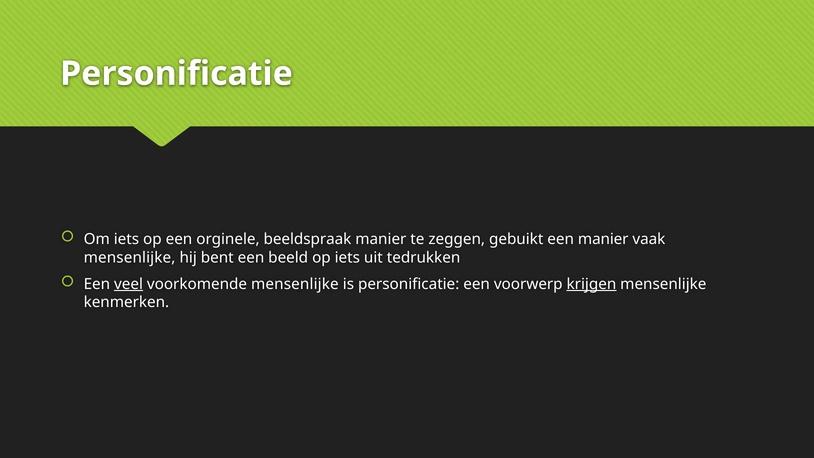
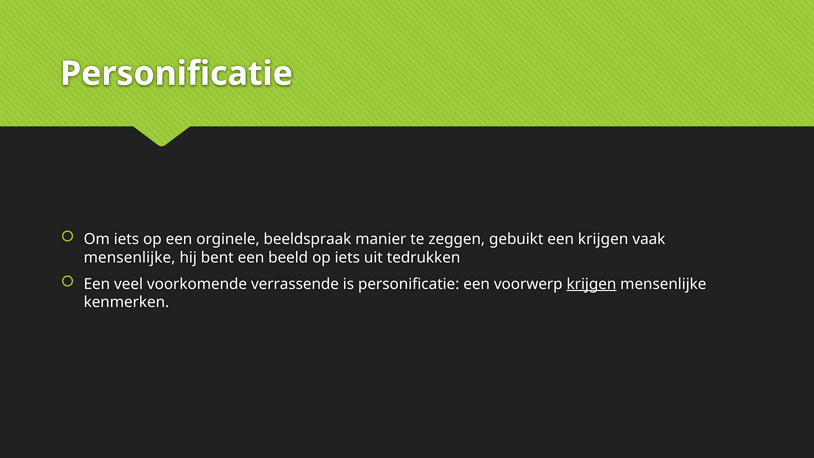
een manier: manier -> krijgen
veel underline: present -> none
voorkomende mensenlijke: mensenlijke -> verrassende
